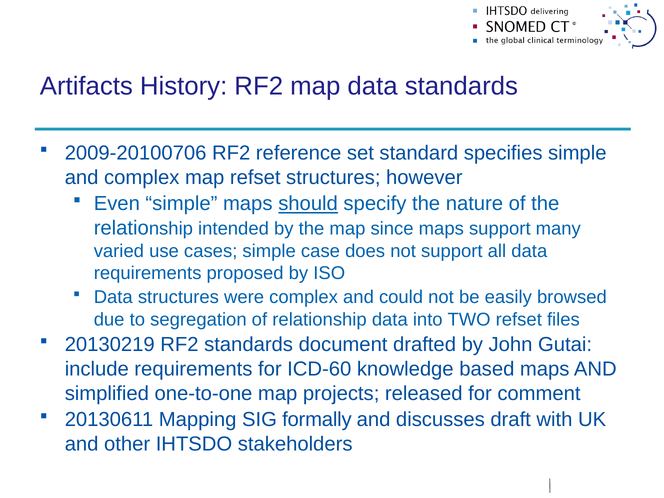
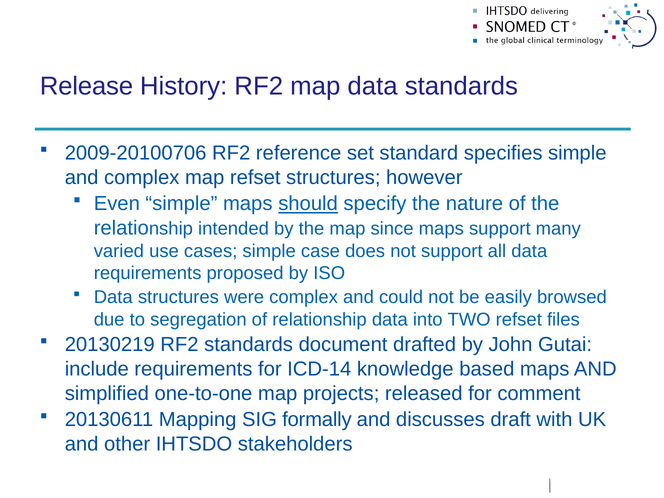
Artifacts: Artifacts -> Release
ICD-60: ICD-60 -> ICD-14
